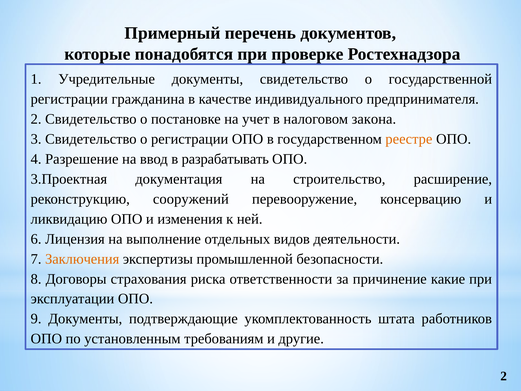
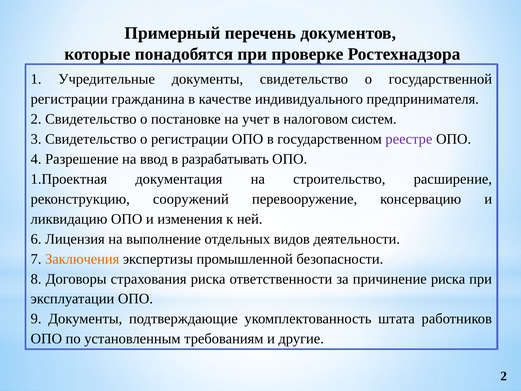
закона: закона -> систем
реестре colour: orange -> purple
3.Проектная: 3.Проектная -> 1.Проектная
причинение какие: какие -> риска
